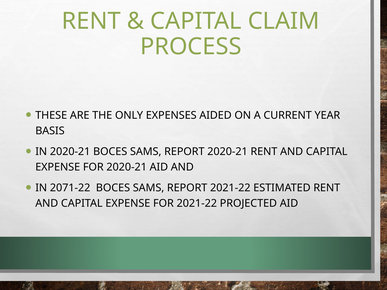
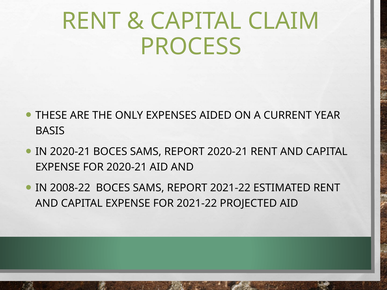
2071-22: 2071-22 -> 2008-22
